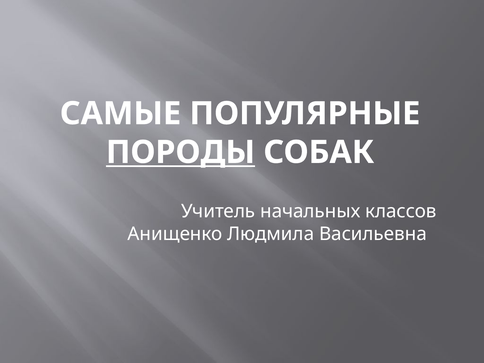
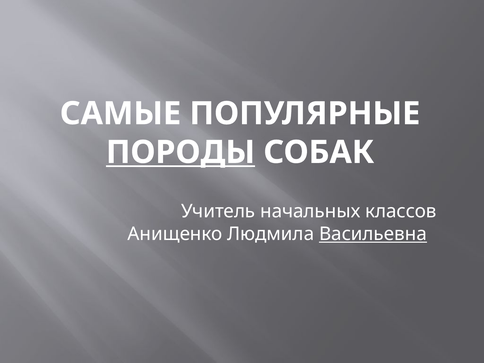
Васильевна underline: none -> present
